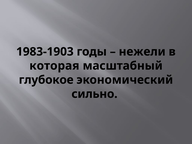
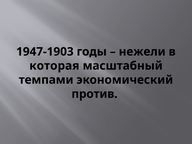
1983-1903: 1983-1903 -> 1947-1903
глубокое: глубокое -> темпами
сильно: сильно -> против
